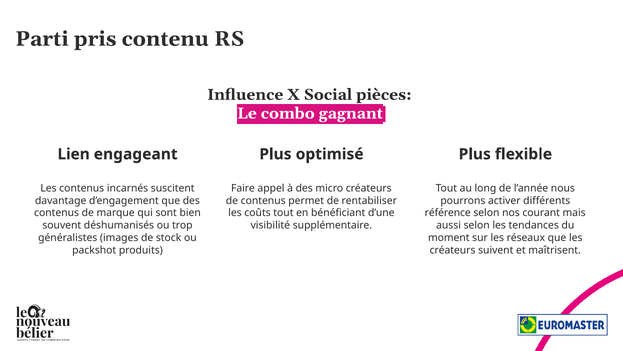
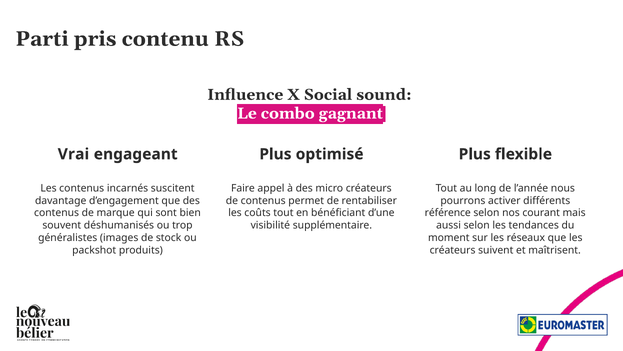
pièces: pièces -> sound
Lien: Lien -> Vrai
